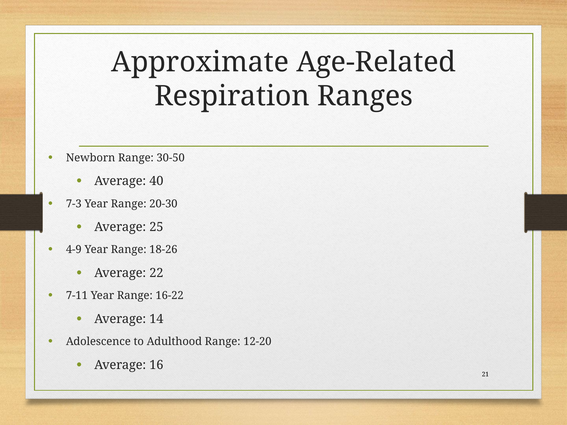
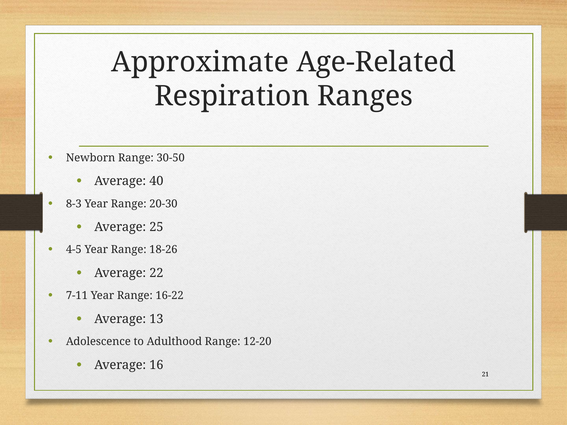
7-3: 7-3 -> 8-3
4-9: 4-9 -> 4-5
14: 14 -> 13
